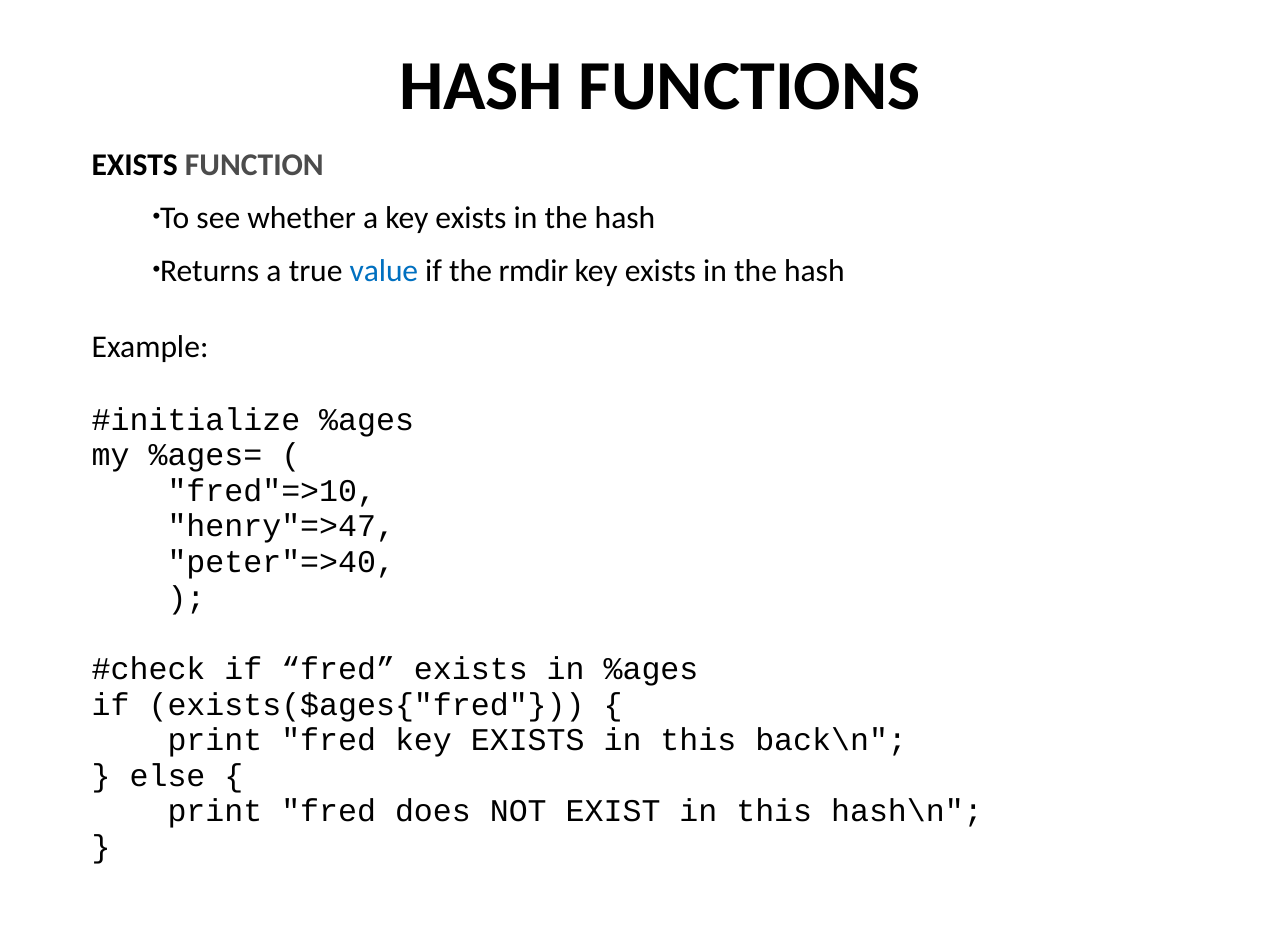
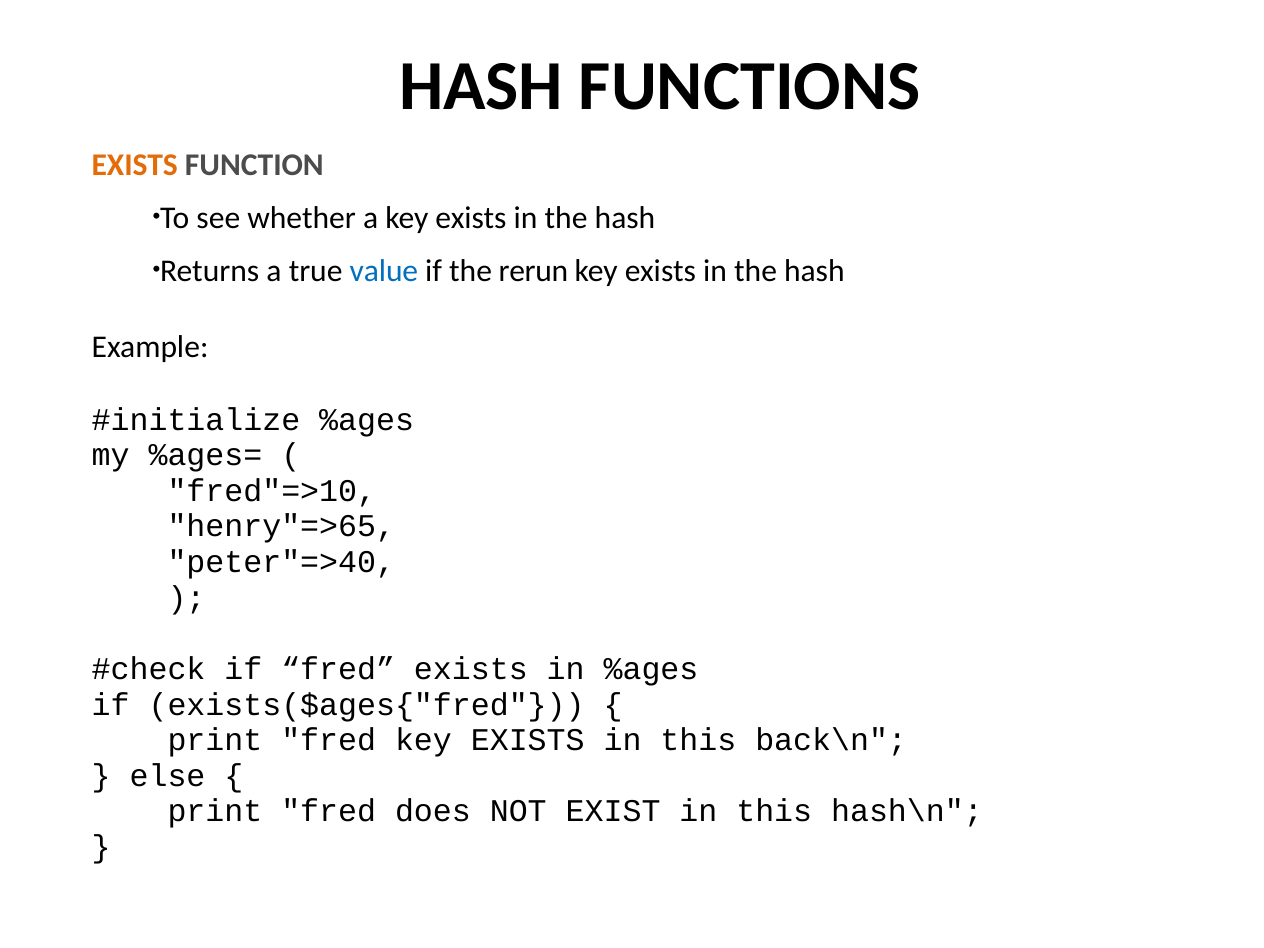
EXISTS at (135, 165) colour: black -> orange
rmdir: rmdir -> rerun
henry"=>47: henry"=>47 -> henry"=>65
